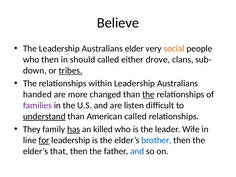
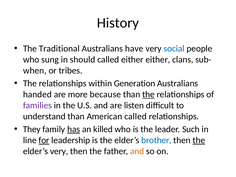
Believe: Believe -> History
The Leadership: Leadership -> Traditional
elder: elder -> have
social colour: orange -> blue
who then: then -> sung
either drove: drove -> either
down: down -> when
tribes underline: present -> none
within Leadership: Leadership -> Generation
changed: changed -> because
understand underline: present -> none
Wife: Wife -> Such
the at (199, 140) underline: none -> present
elder’s that: that -> very
and at (137, 151) colour: blue -> orange
